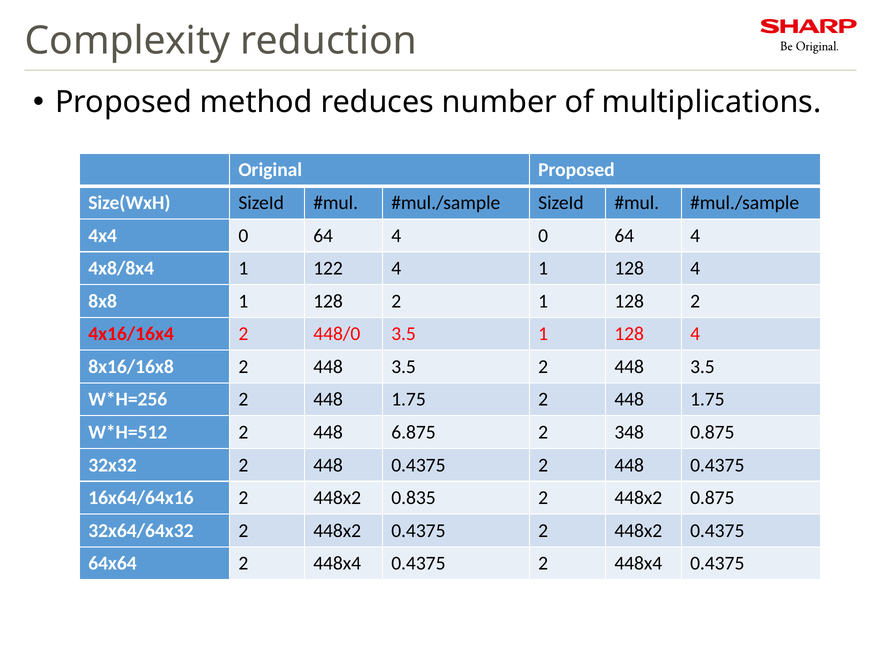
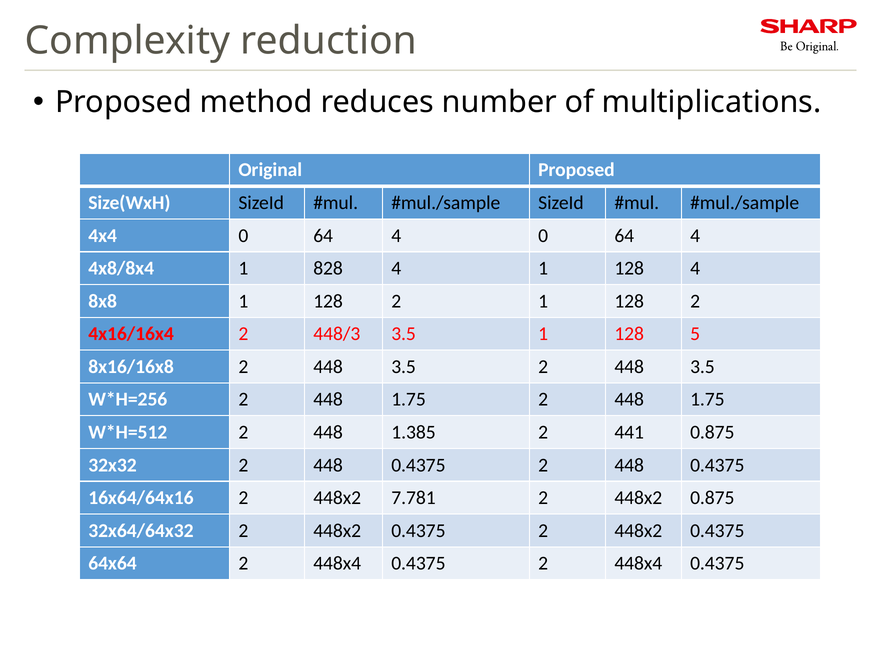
122: 122 -> 828
448/0: 448/0 -> 448/3
3.5 1 128 4: 4 -> 5
6.875: 6.875 -> 1.385
348: 348 -> 441
0.835: 0.835 -> 7.781
